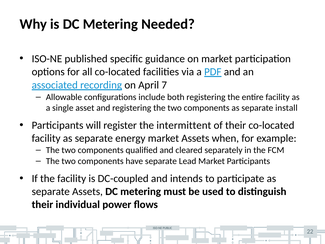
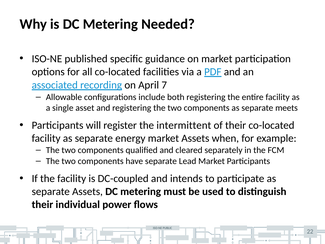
install: install -> meets
